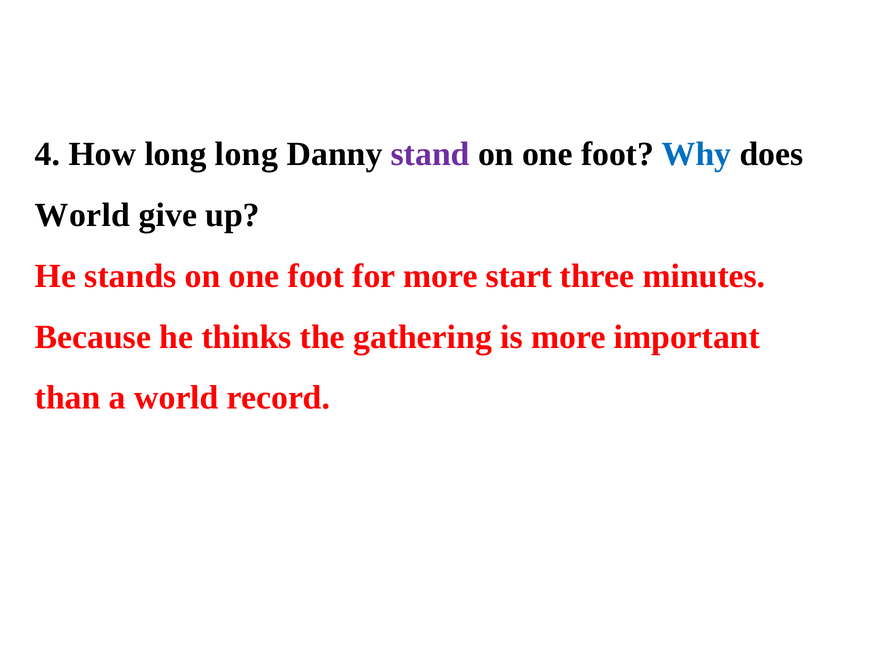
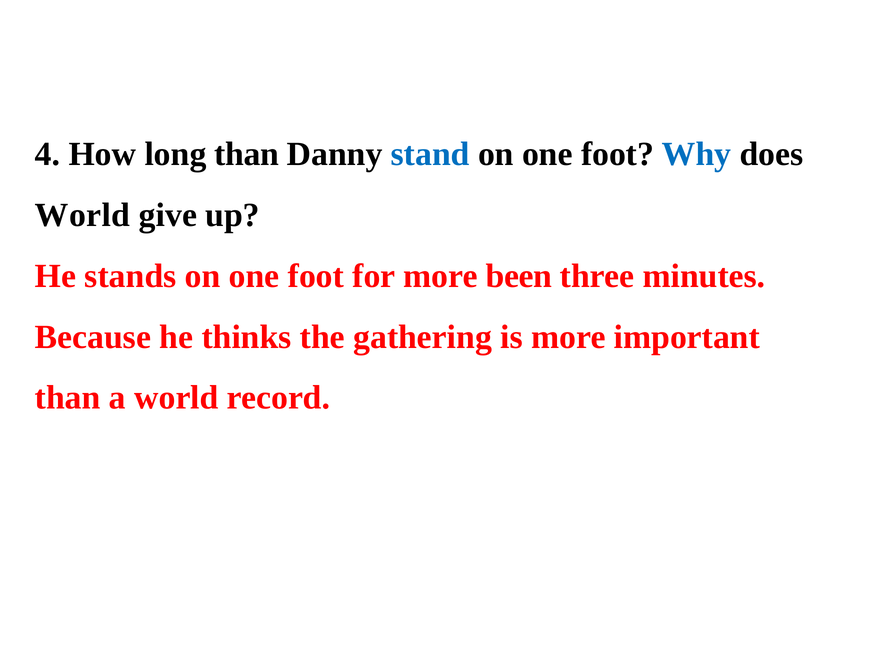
long long: long -> than
stand colour: purple -> blue
start: start -> been
